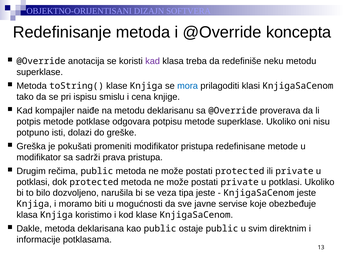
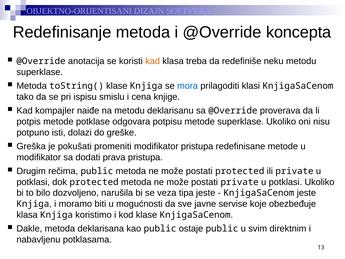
kad at (153, 61) colour: purple -> orange
sadrži: sadrži -> dodati
informacije: informacije -> nabavljenu
